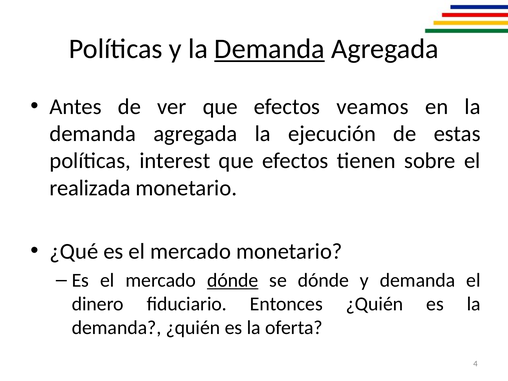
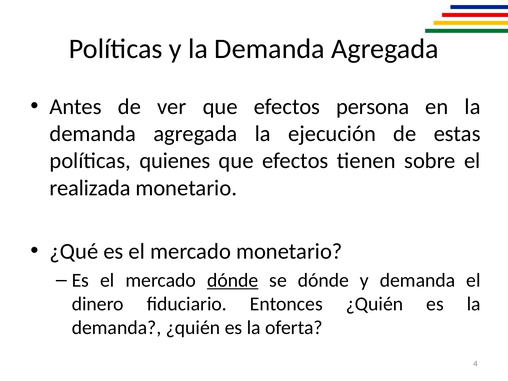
Demanda at (270, 49) underline: present -> none
veamos: veamos -> persona
interest: interest -> quienes
